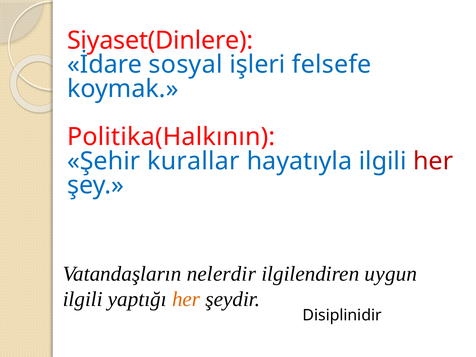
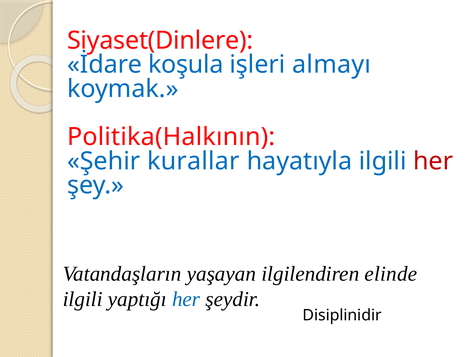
sosyal: sosyal -> koşula
felsefe: felsefe -> almayı
nelerdir: nelerdir -> yaşayan
uygun: uygun -> elinde
her at (186, 299) colour: orange -> blue
